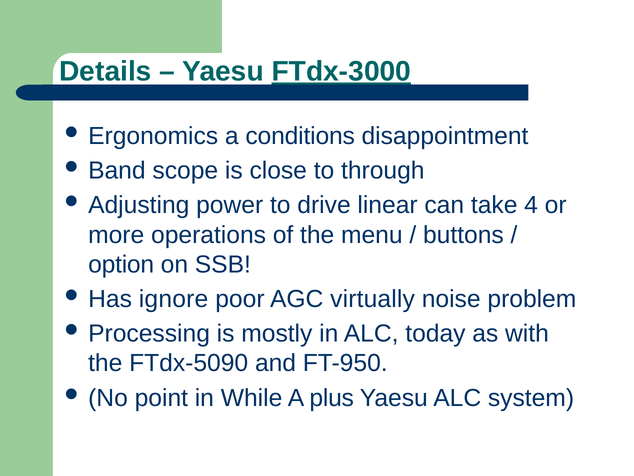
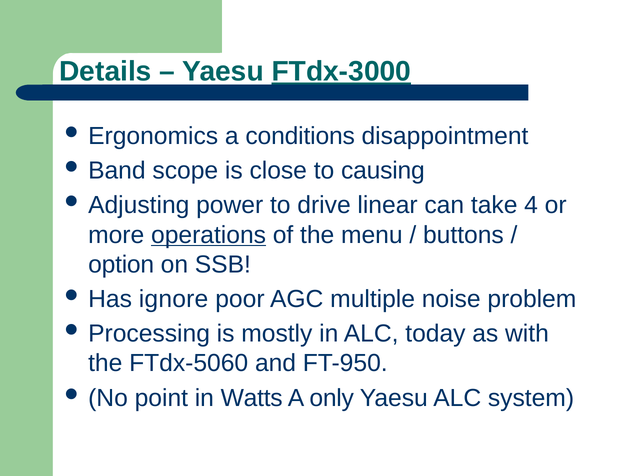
through: through -> causing
operations underline: none -> present
virtually: virtually -> multiple
FTdx-5090: FTdx-5090 -> FTdx-5060
While: While -> Watts
plus: plus -> only
